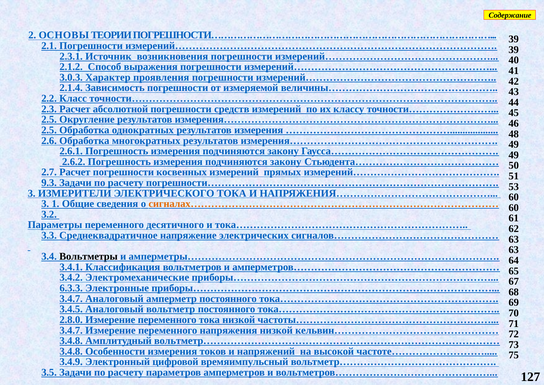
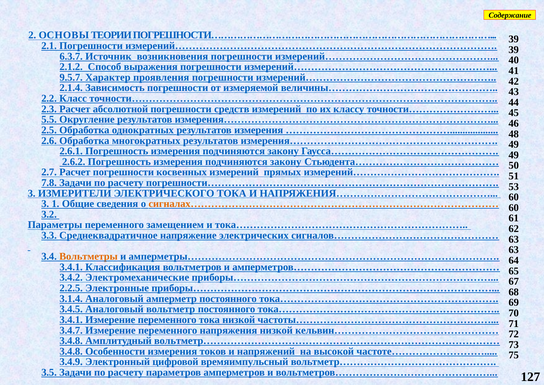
2.3.1: 2.3.1 -> 6.3.7
3.0.3: 3.0.3 -> 9.5.7
2.5 at (49, 119): 2.5 -> 5.5
9.3: 9.3 -> 7.8
десятичного: десятичного -> замещением
Вольтметры colour: black -> orange
6.3.3: 6.3.3 -> 2.2.5
3.4.7 at (71, 298): 3.4.7 -> 3.1.4
2.8.0 at (71, 320): 2.8.0 -> 3.4.1
